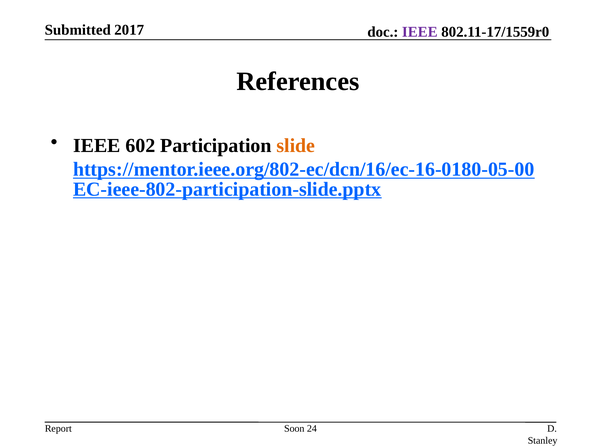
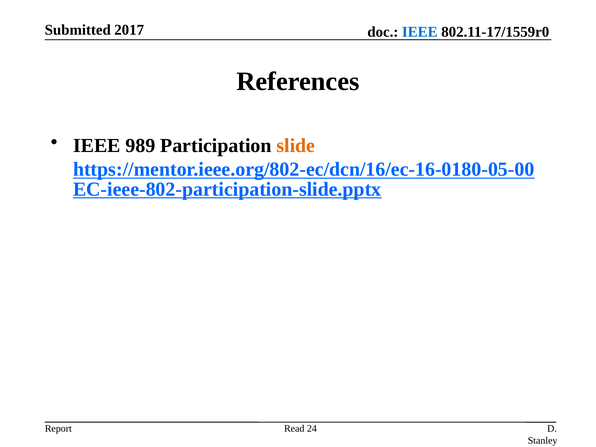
IEEE at (420, 32) colour: purple -> blue
602: 602 -> 989
Soon: Soon -> Read
